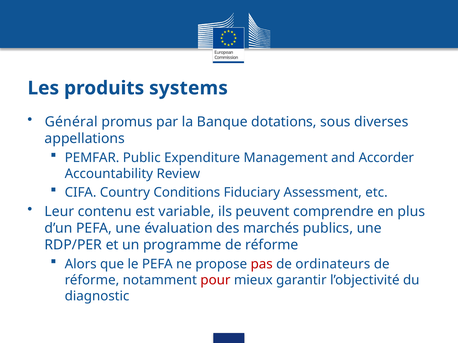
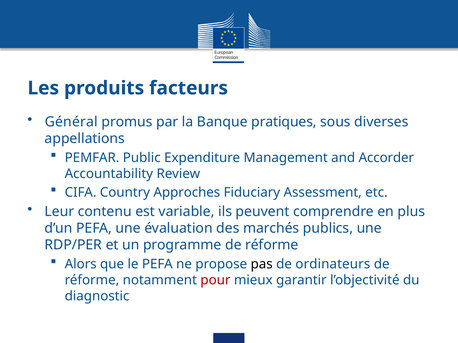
systems: systems -> facteurs
dotations: dotations -> pratiques
Conditions: Conditions -> Approches
pas colour: red -> black
